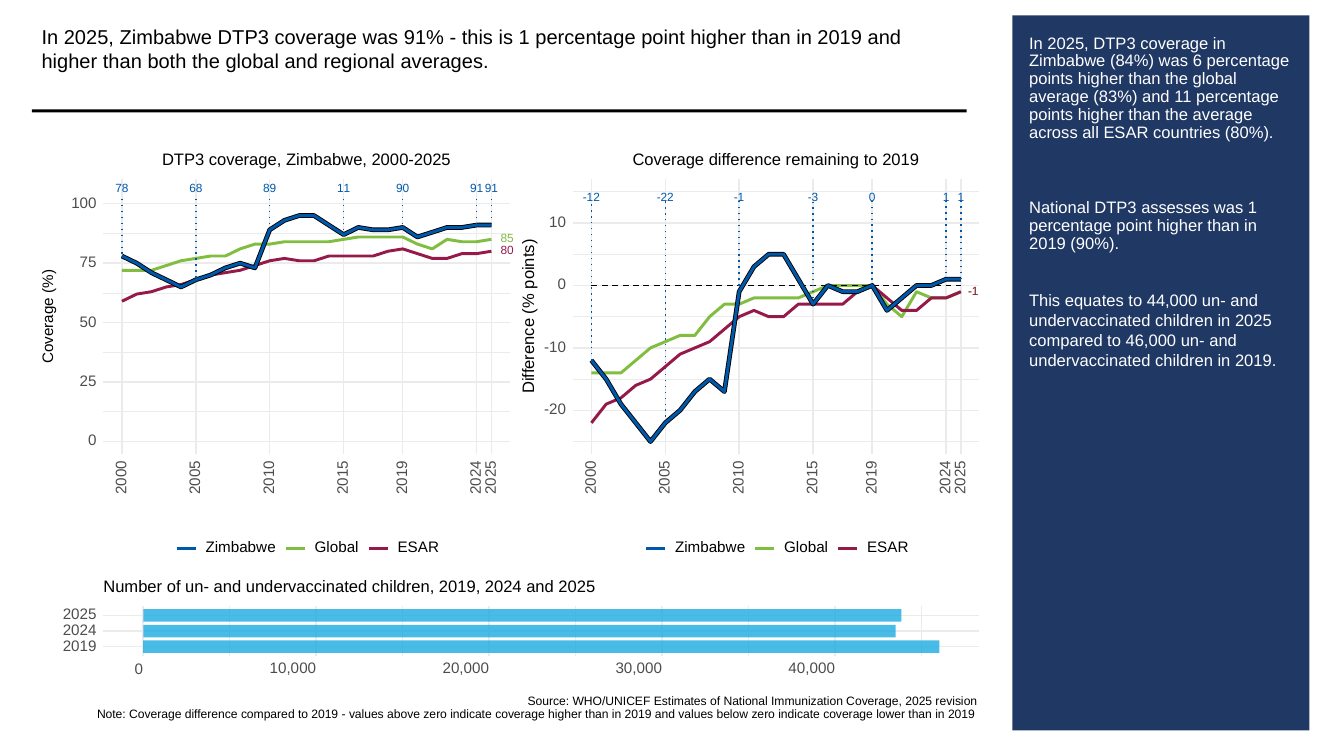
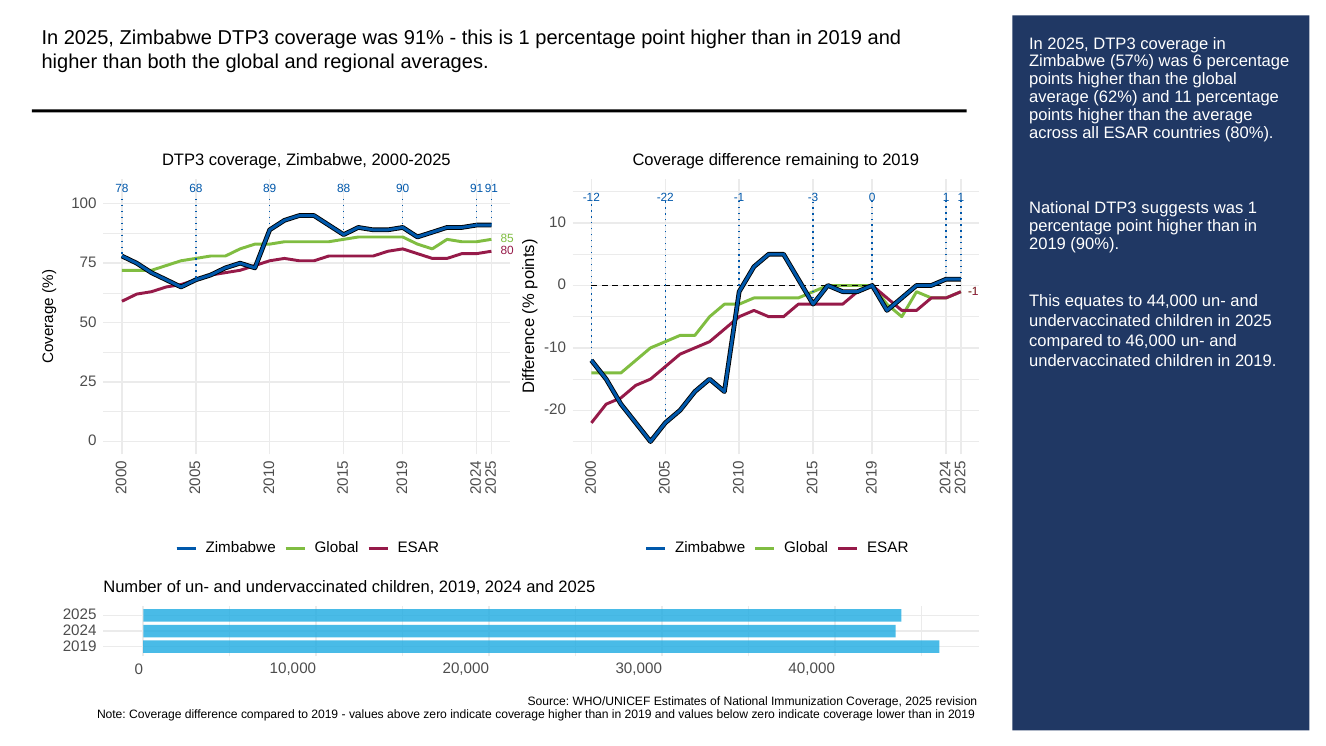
84%: 84% -> 57%
83%: 83% -> 62%
89 11: 11 -> 88
assesses: assesses -> suggests
